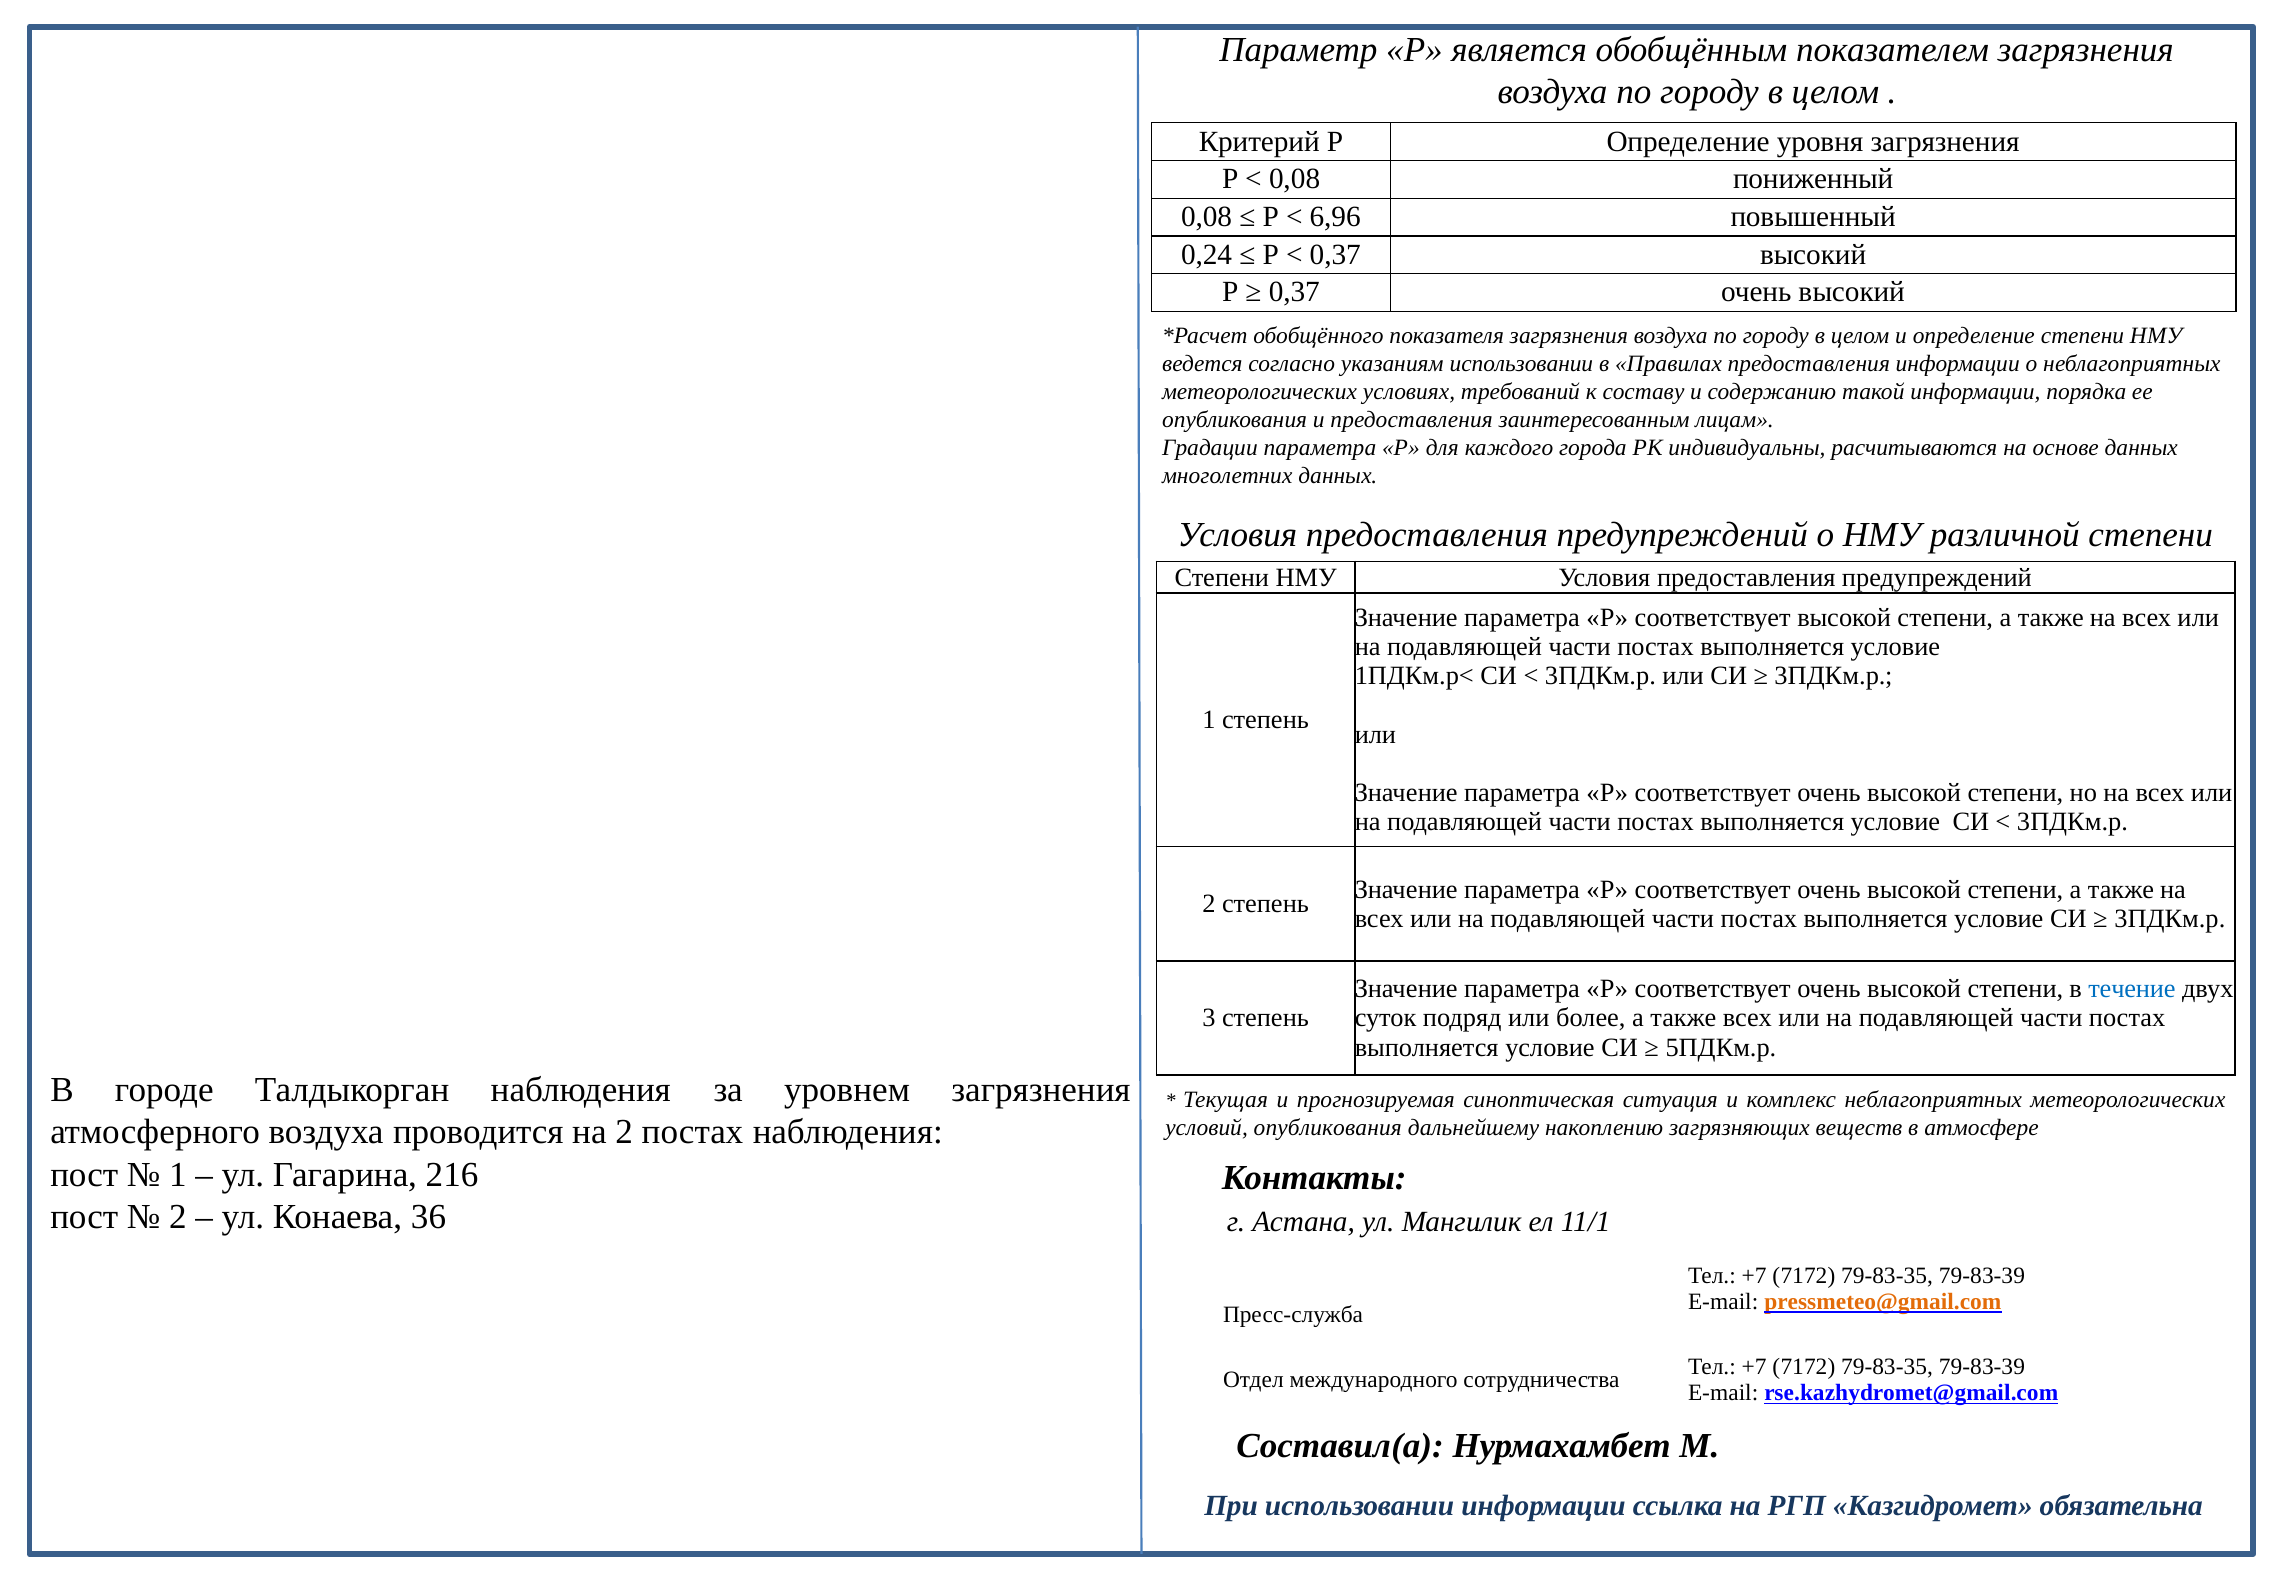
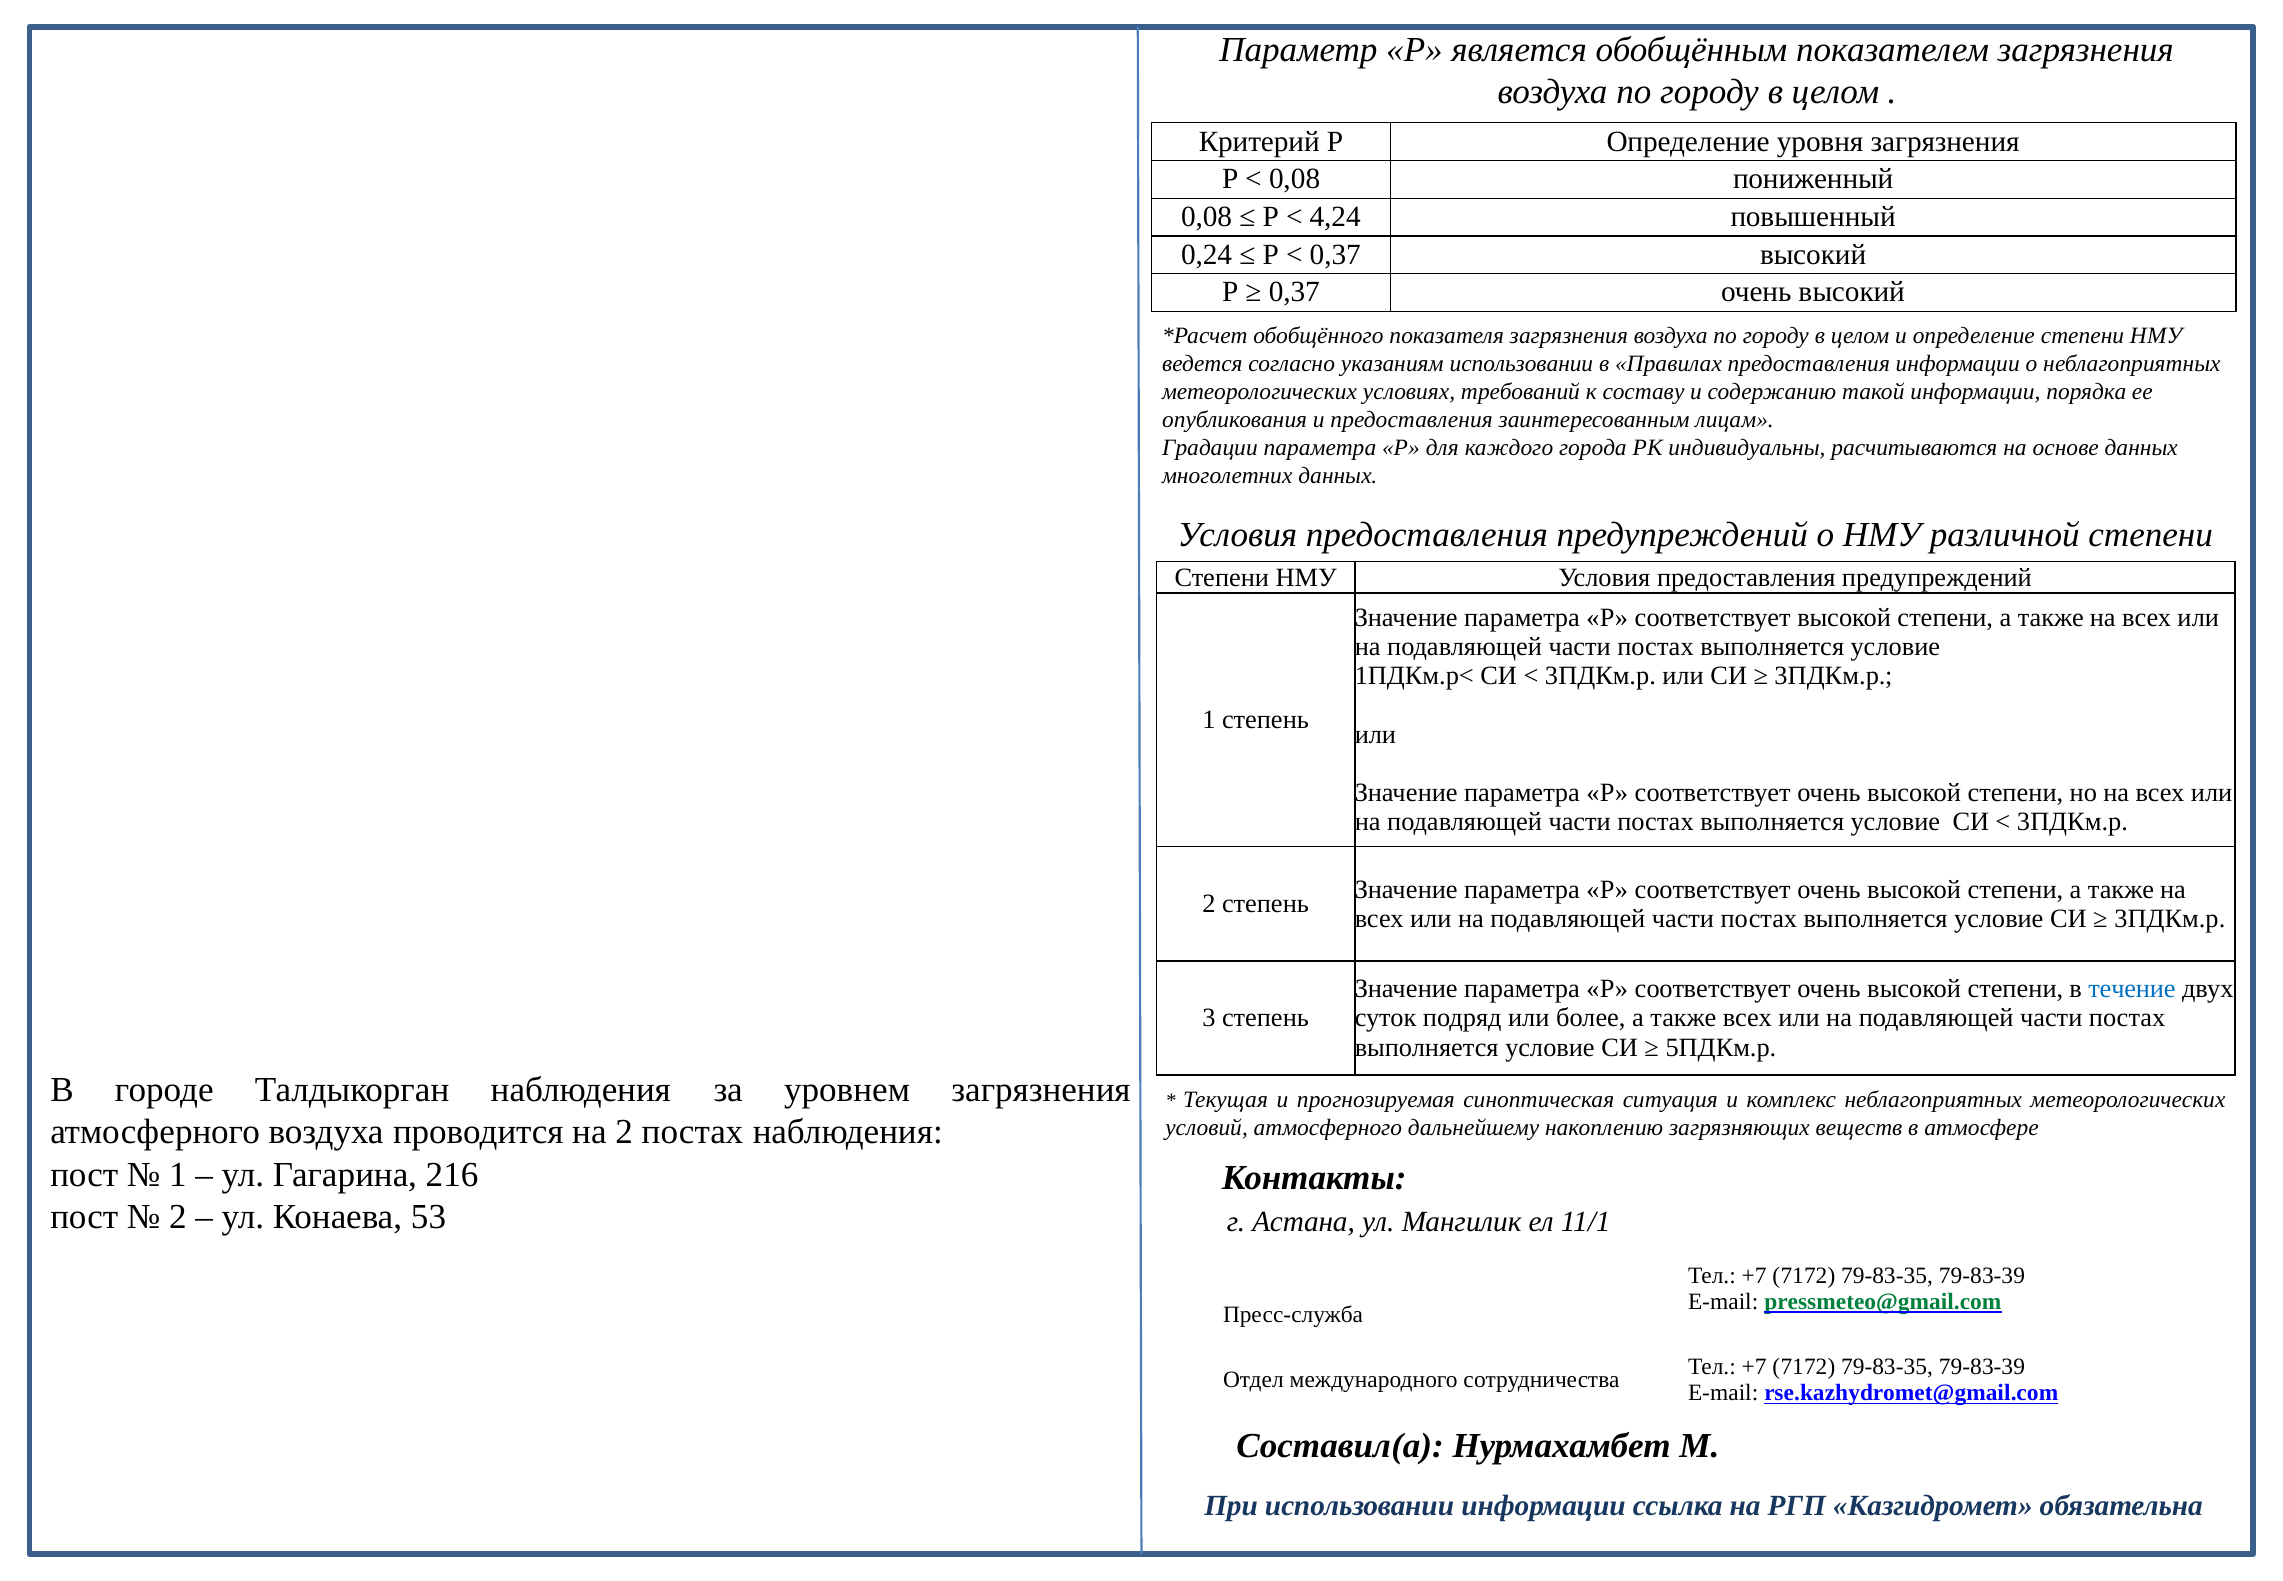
6,96: 6,96 -> 4,24
условий опубликования: опубликования -> атмосферного
36: 36 -> 53
pressmeteo@gmail.com colour: orange -> green
